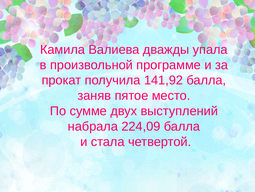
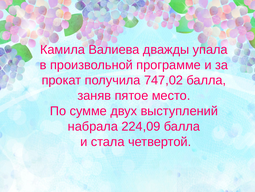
141,92: 141,92 -> 747,02
